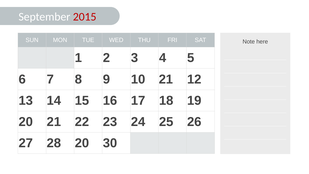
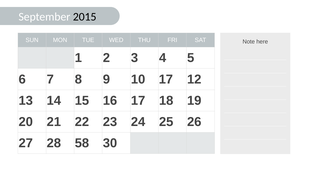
2015 colour: red -> black
10 21: 21 -> 17
28 20: 20 -> 58
